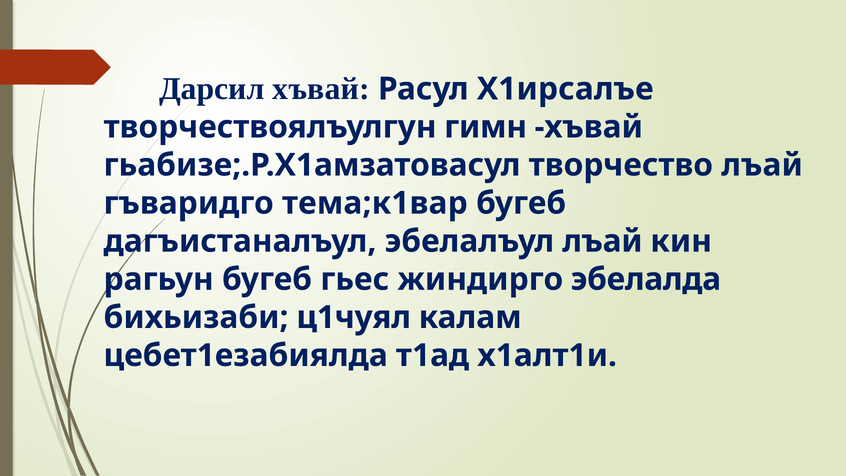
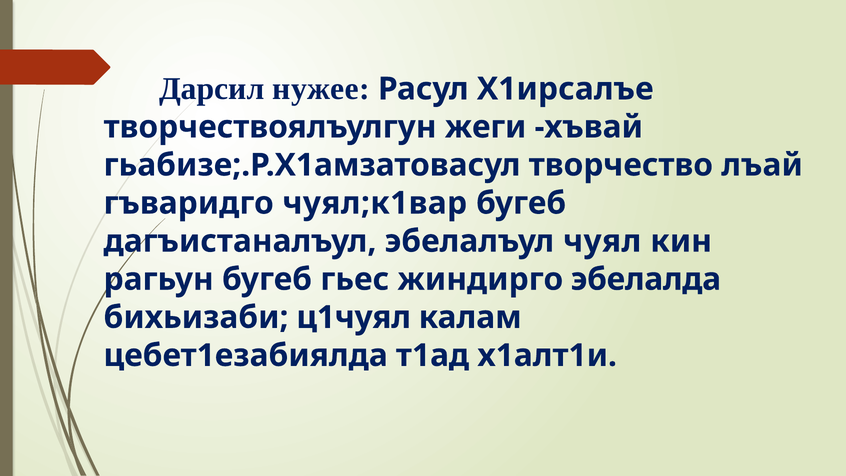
Дарсил хъвай: хъвай -> нужее
гимн: гимн -> жеги
тема;к1вар: тема;к1вар -> чуял;к1вар
эбелалъул лъай: лъай -> чуял
